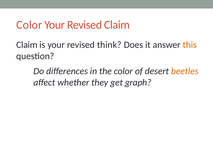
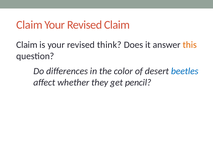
Color at (29, 25): Color -> Claim
beetles colour: orange -> blue
graph: graph -> pencil
